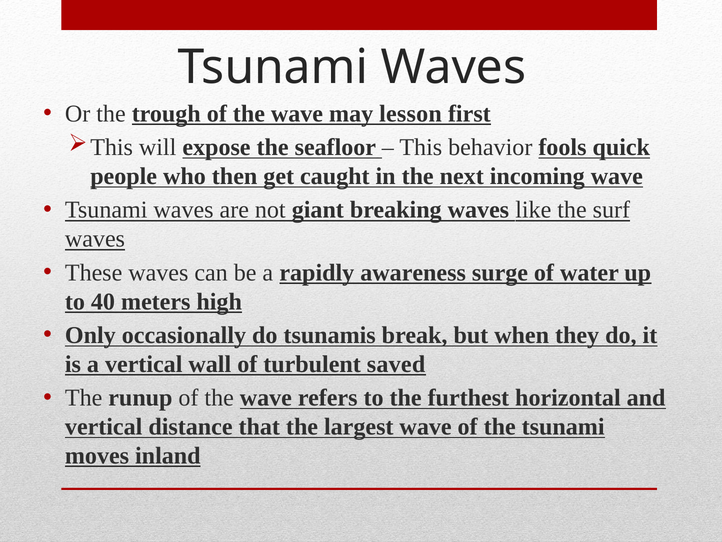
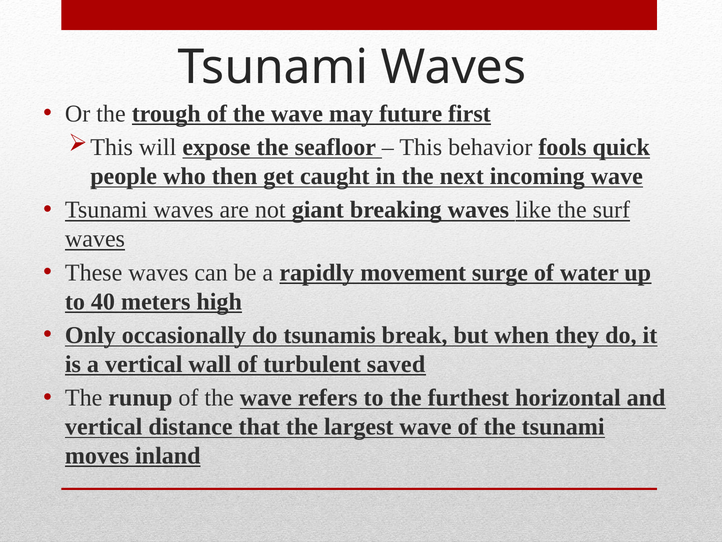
lesson: lesson -> future
awareness: awareness -> movement
